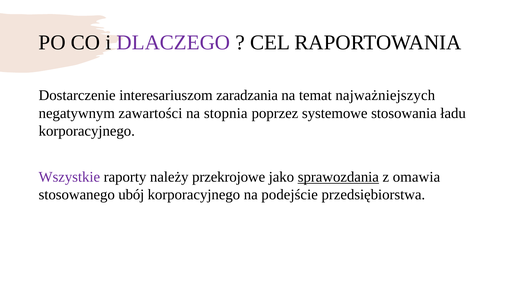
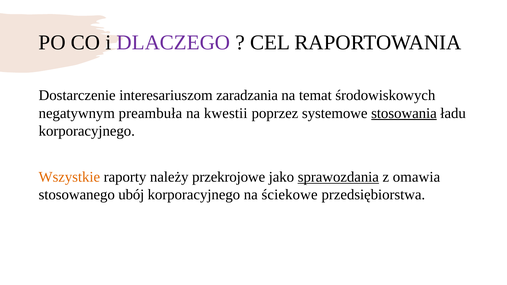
najważniejszych: najważniejszych -> środowiskowych
zawartości: zawartości -> preambuła
stopnia: stopnia -> kwestii
stosowania underline: none -> present
Wszystkie colour: purple -> orange
podejście: podejście -> ściekowe
